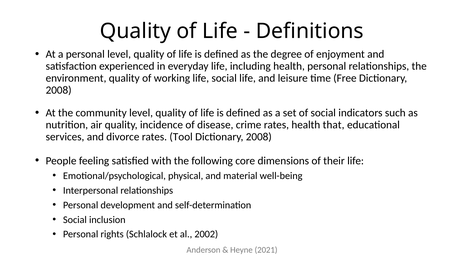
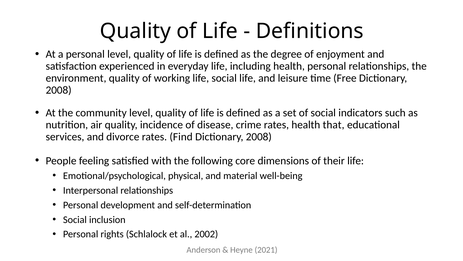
Tool: Tool -> Find
